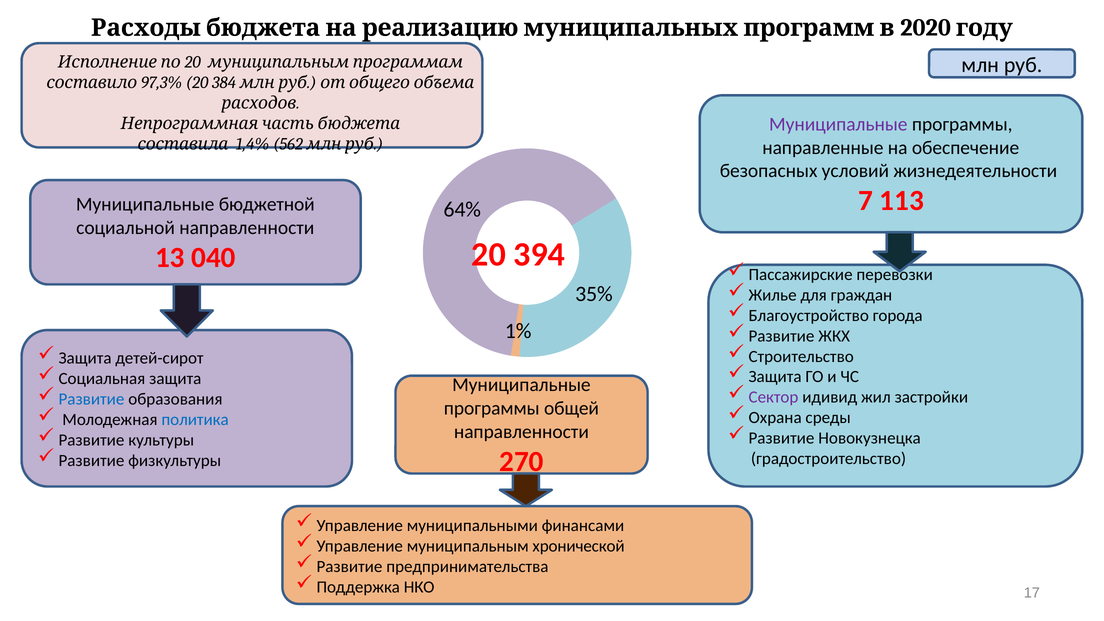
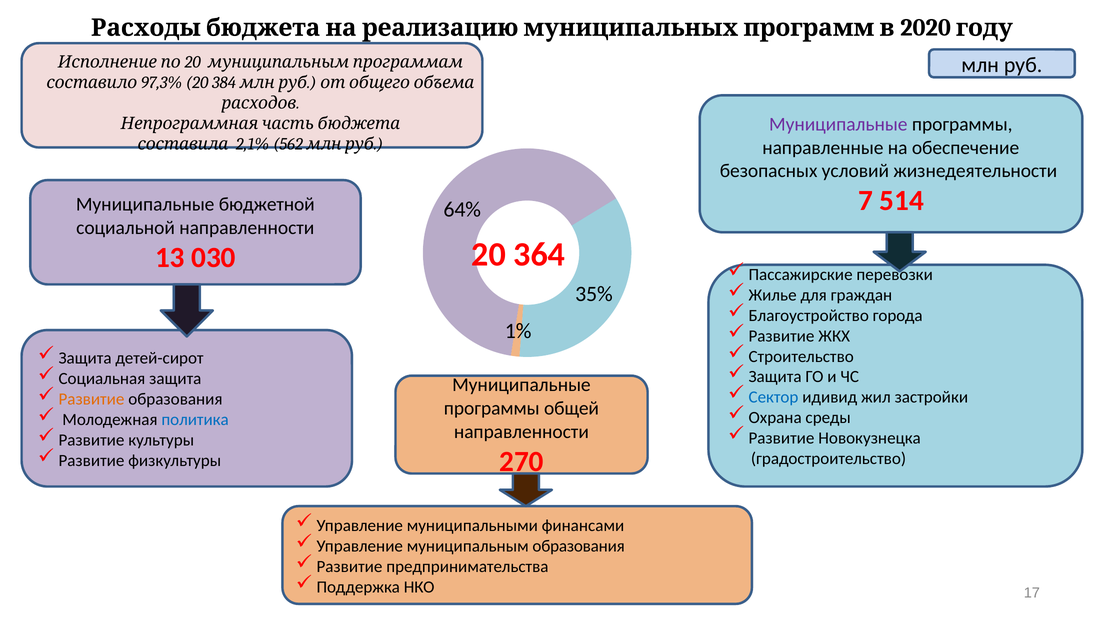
1,4%: 1,4% -> 2,1%
113: 113 -> 514
394: 394 -> 364
040: 040 -> 030
Сектор colour: purple -> blue
Развитие at (91, 399) colour: blue -> orange
муниципальным хронической: хронической -> образования
